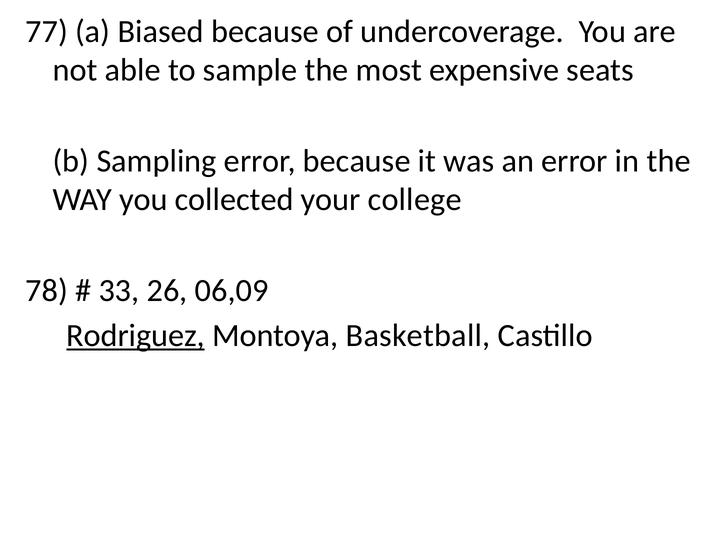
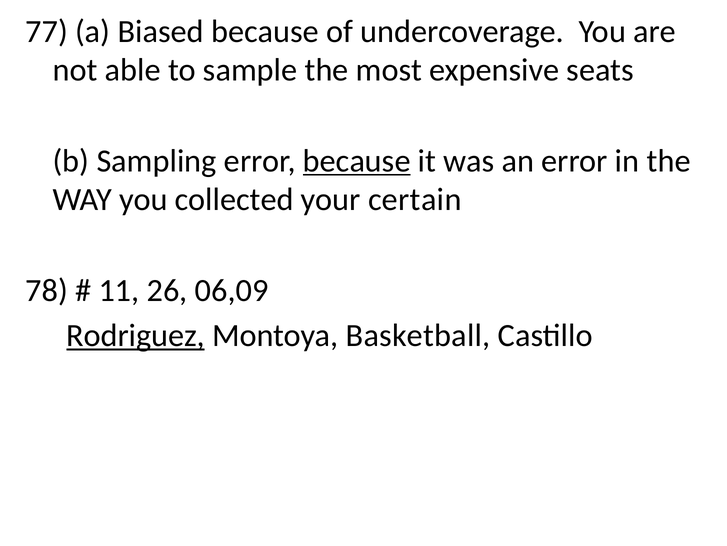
because at (357, 161) underline: none -> present
college: college -> certain
33: 33 -> 11
